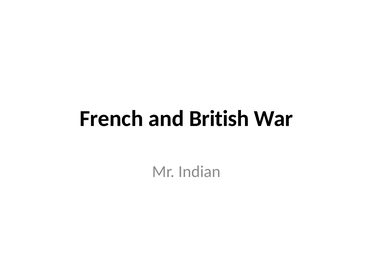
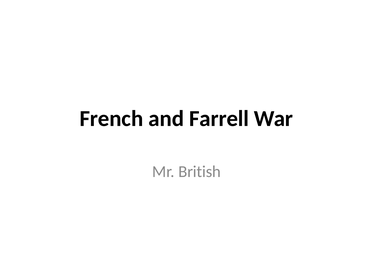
British: British -> Farrell
Indian: Indian -> British
